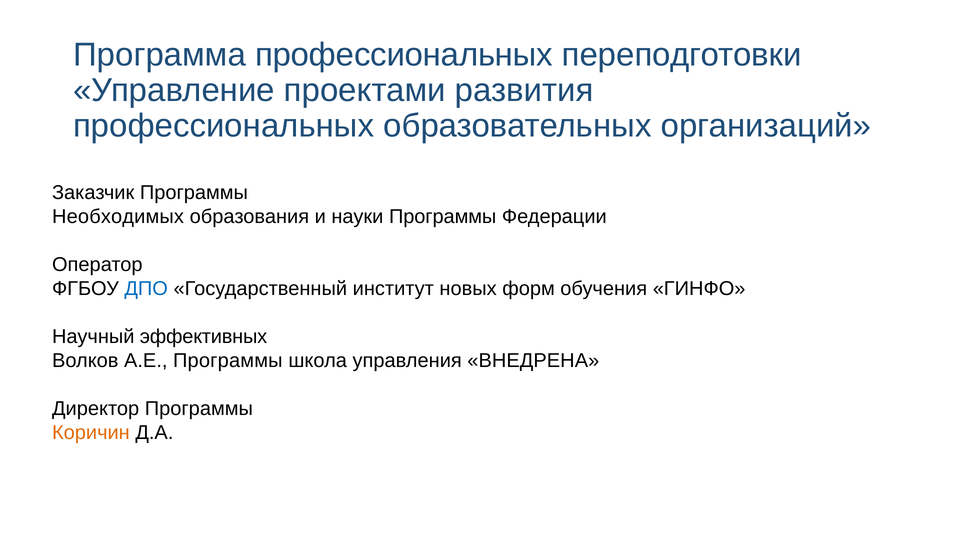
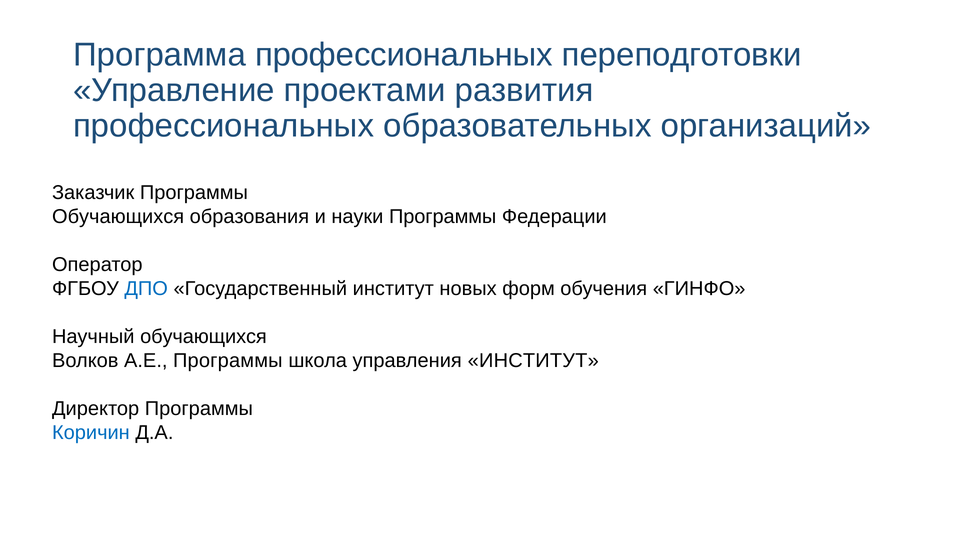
Необходимых at (118, 216): Необходимых -> Обучающихся
Научный эффективных: эффективных -> обучающихся
управления ВНЕДРЕНА: ВНЕДРЕНА -> ИНСТИТУТ
Коричин colour: orange -> blue
